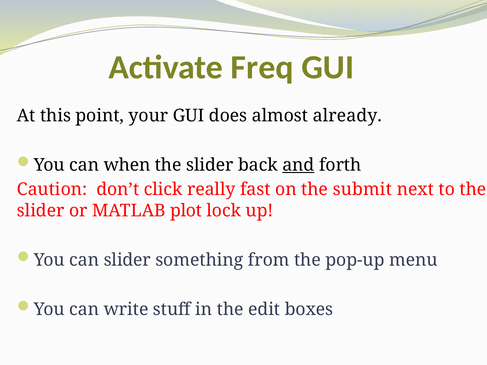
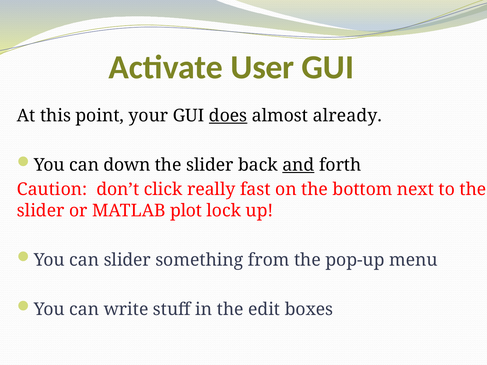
Freq: Freq -> User
does underline: none -> present
when: when -> down
submit: submit -> bottom
